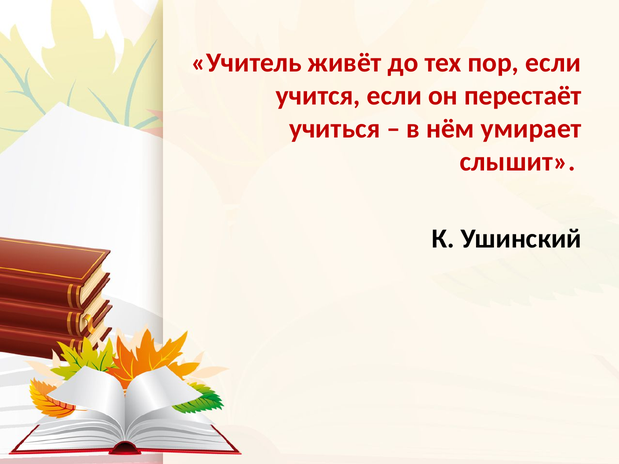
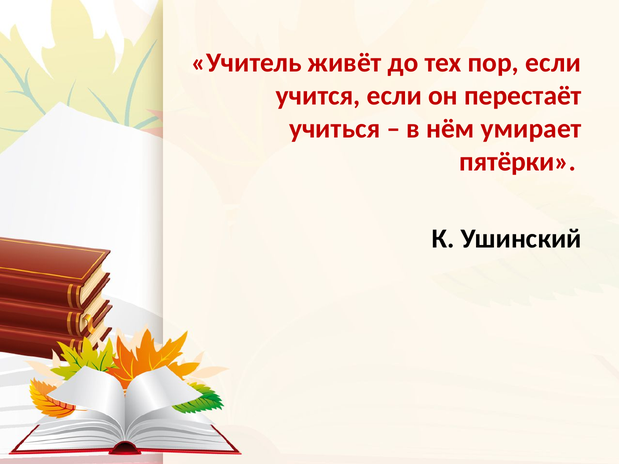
слышит: слышит -> пятёрки
